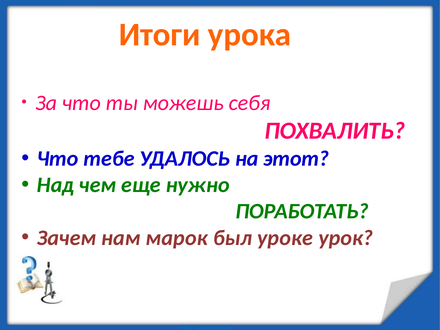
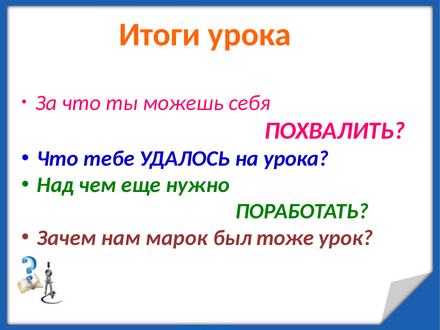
на этот: этот -> урока
уроке: уроке -> тоже
